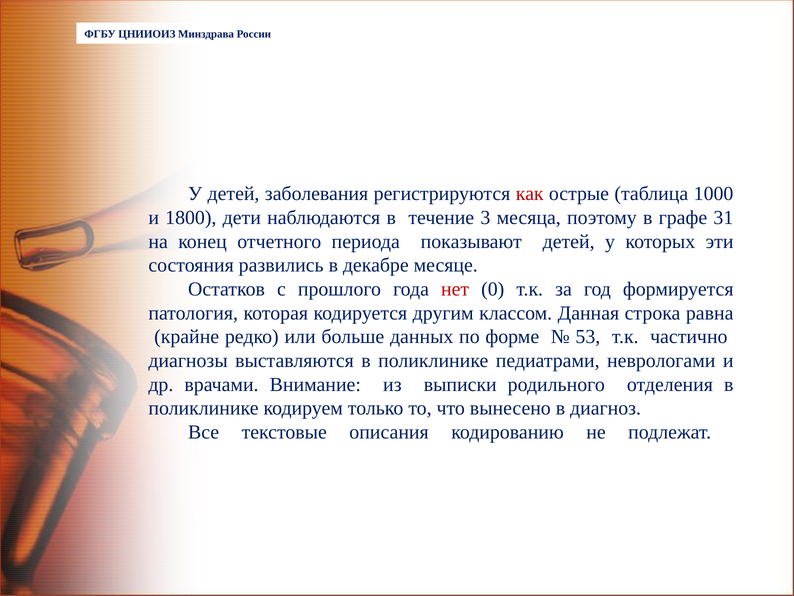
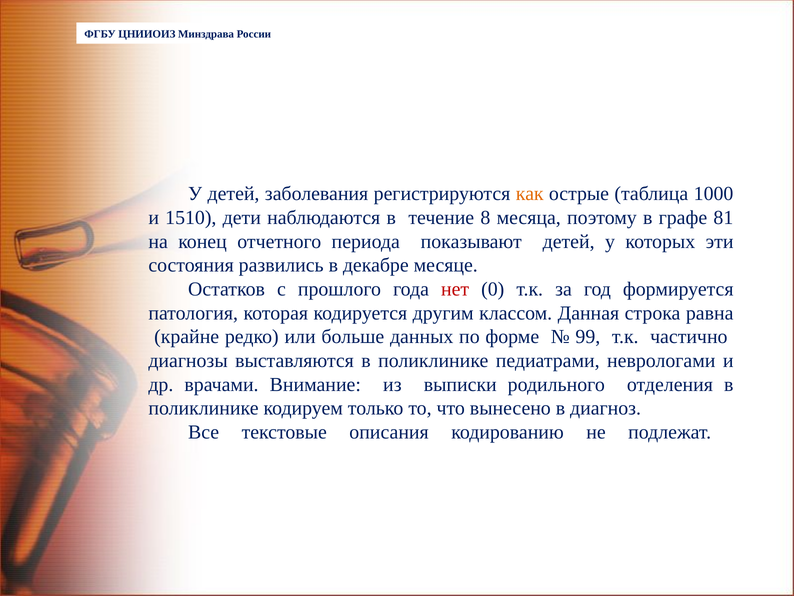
как colour: red -> orange
1800: 1800 -> 1510
3: 3 -> 8
31: 31 -> 81
53: 53 -> 99
